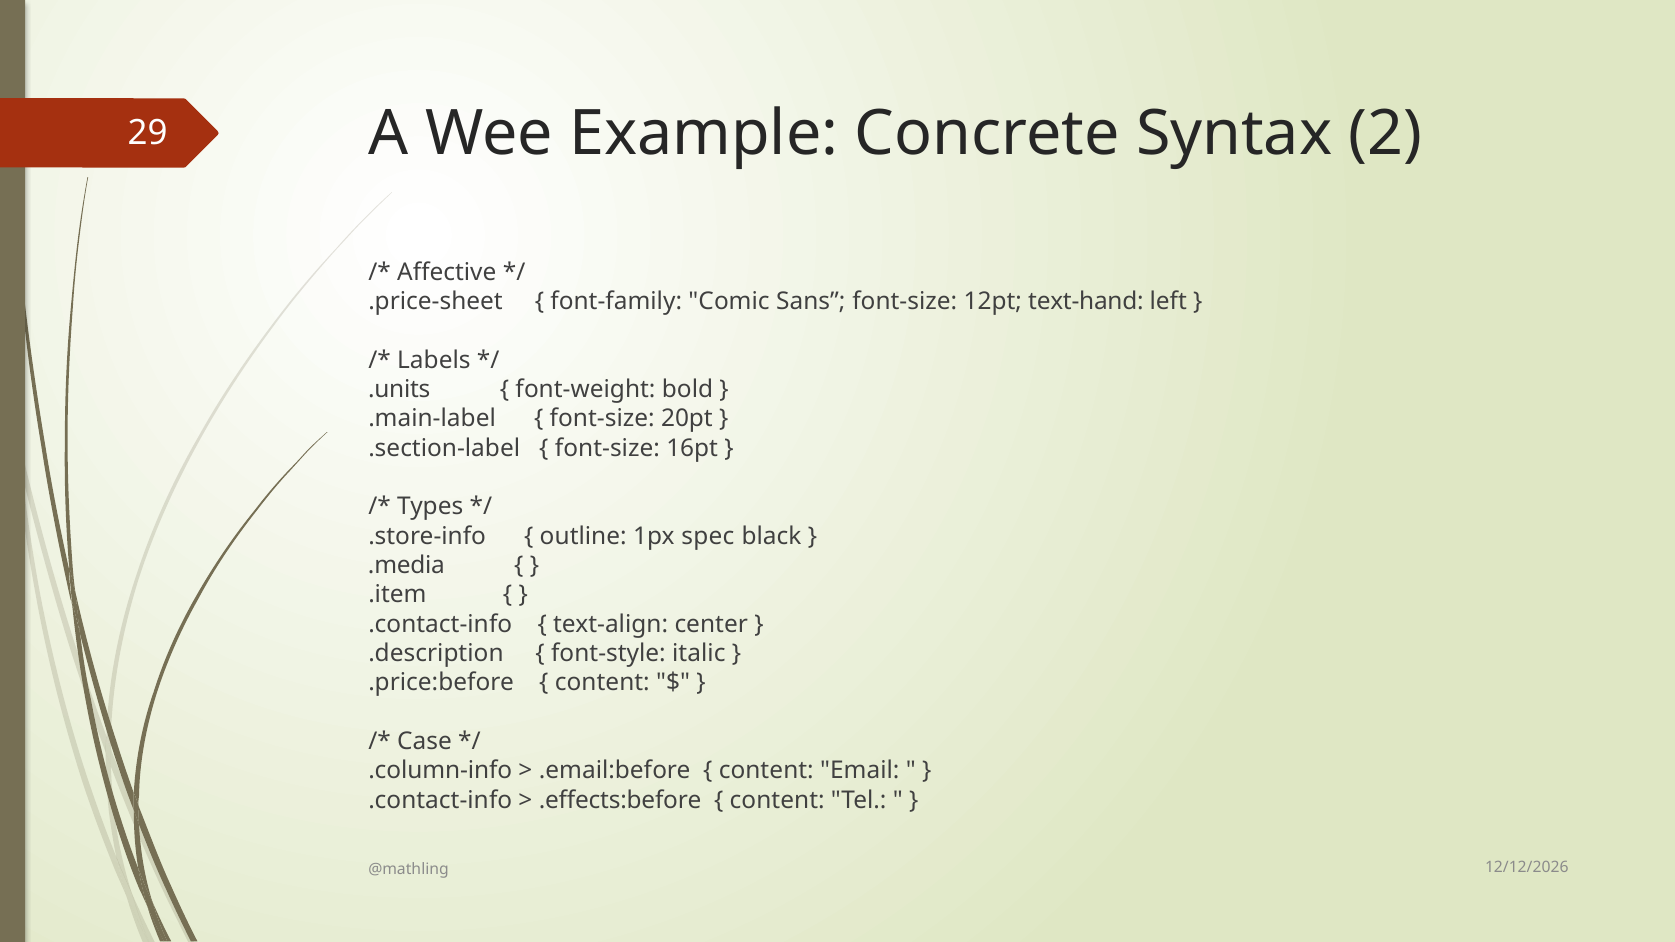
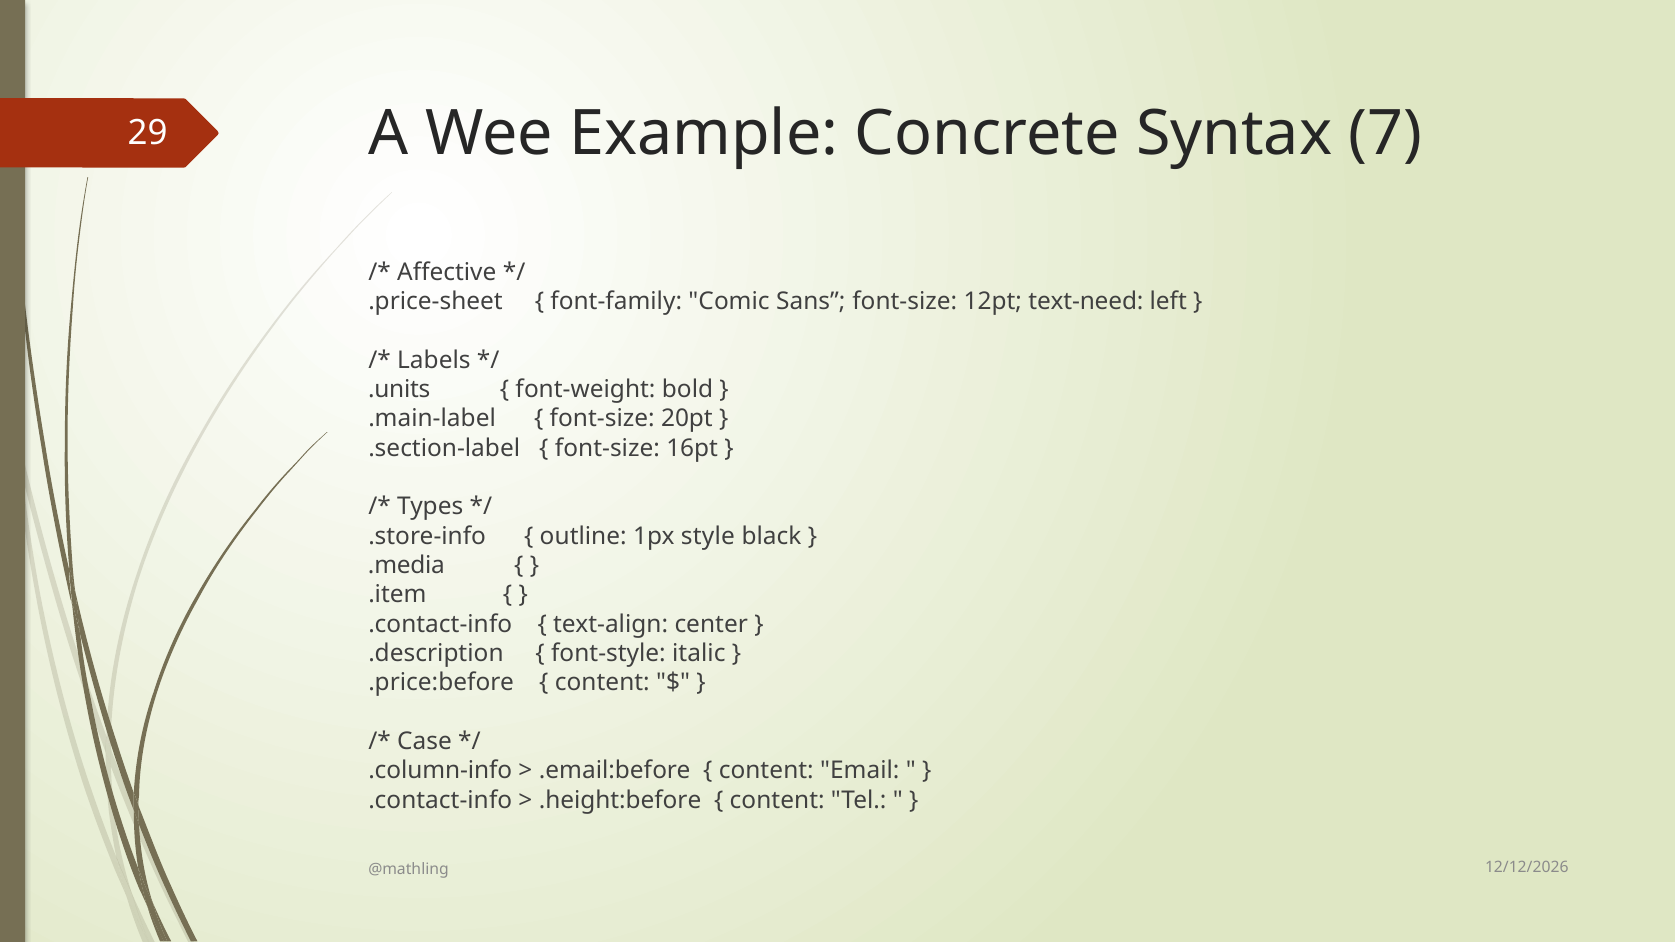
2: 2 -> 7
text-hand: text-hand -> text-need
spec: spec -> style
.effects:before: .effects:before -> .height:before
